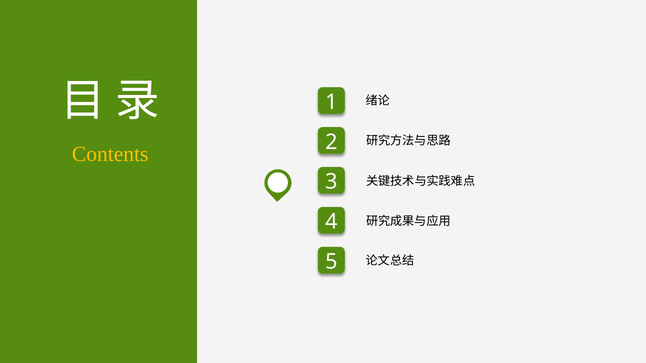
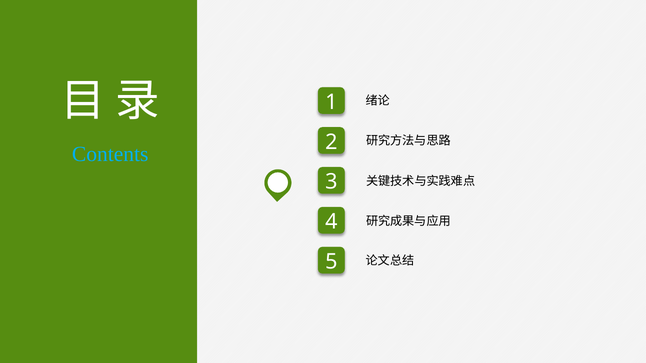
Contents colour: yellow -> light blue
